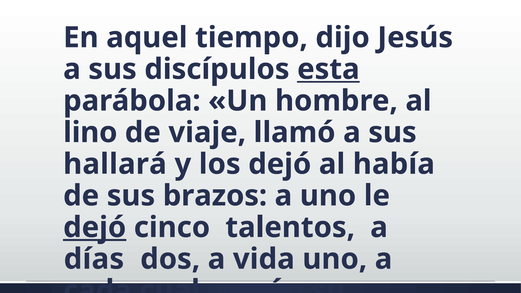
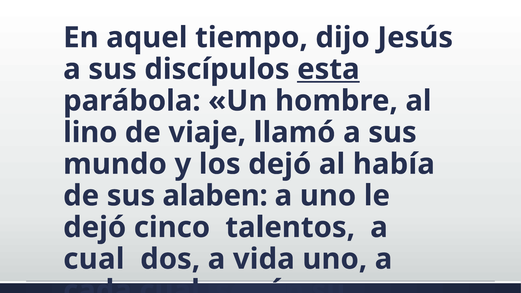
hallará: hallará -> mundo
brazos: brazos -> alaben
dejó at (95, 227) underline: present -> none
días at (94, 259): días -> cual
